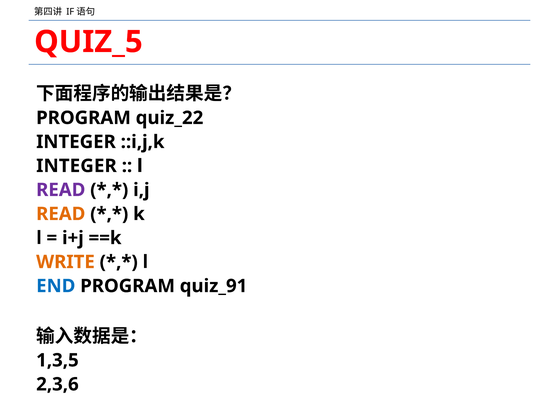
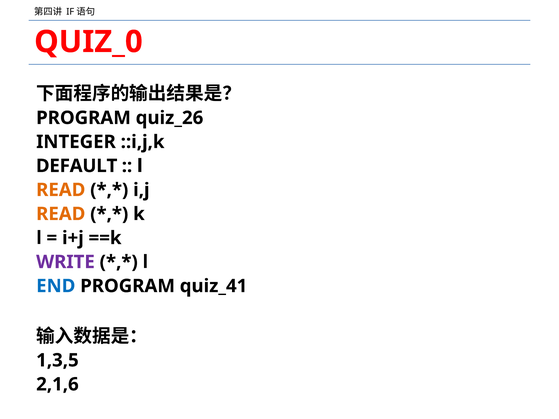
QUIZ_5: QUIZ_5 -> QUIZ_0
quiz_22: quiz_22 -> quiz_26
INTEGER at (76, 166): INTEGER -> DEFAULT
READ at (61, 190) colour: purple -> orange
WRITE colour: orange -> purple
quiz_91: quiz_91 -> quiz_41
2,3,6: 2,3,6 -> 2,1,6
